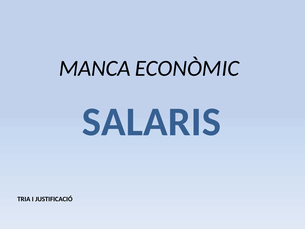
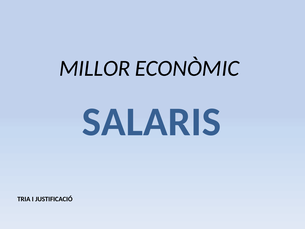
MANCA: MANCA -> MILLOR
